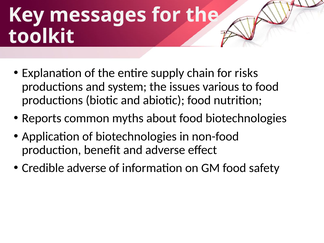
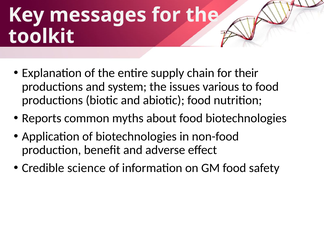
risks: risks -> their
Credible adverse: adverse -> science
